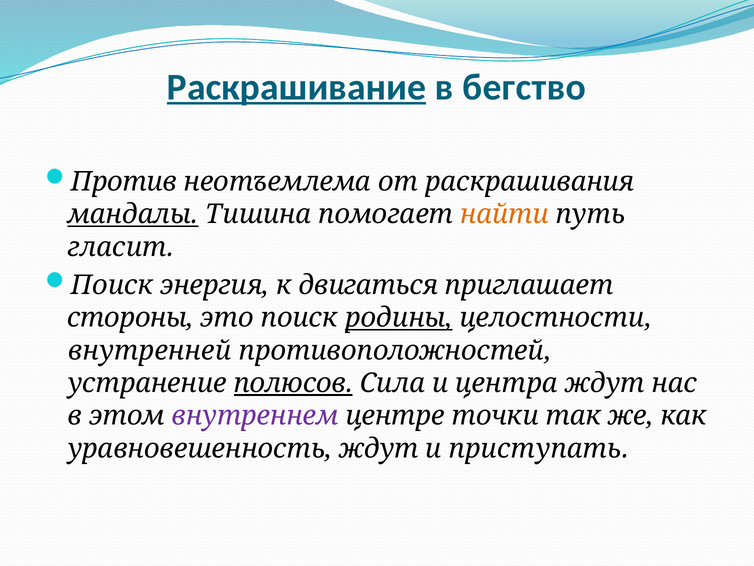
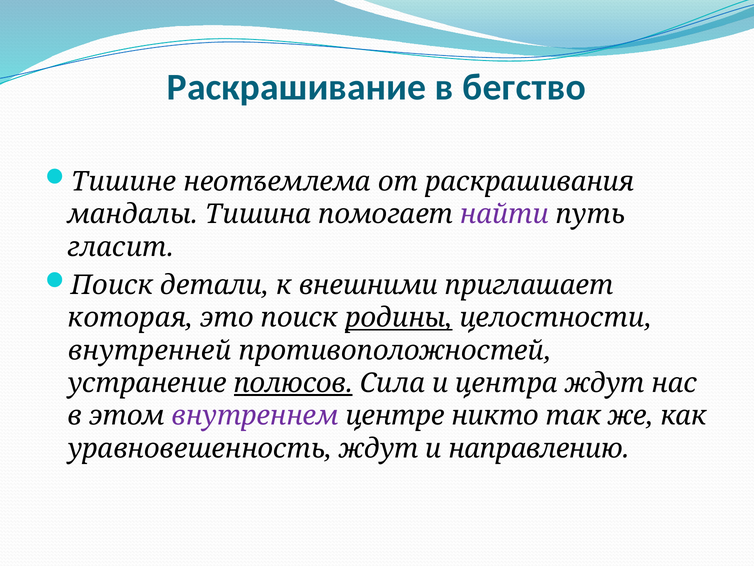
Раскрашивание underline: present -> none
Против: Против -> Тишине
мандалы underline: present -> none
найти colour: orange -> purple
энергия: энергия -> детали
двигаться: двигаться -> внешними
стороны: стороны -> которая
точки: точки -> никто
приступать: приступать -> направлению
